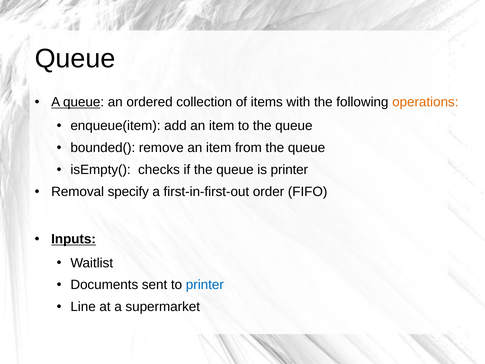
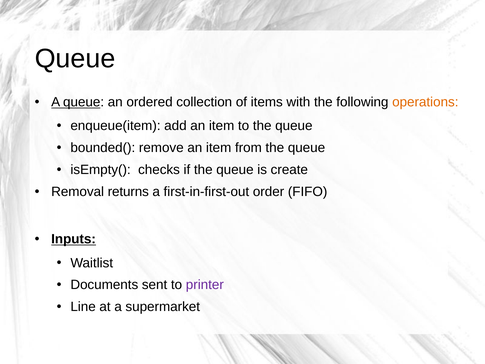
is printer: printer -> create
specify: specify -> returns
printer at (205, 285) colour: blue -> purple
